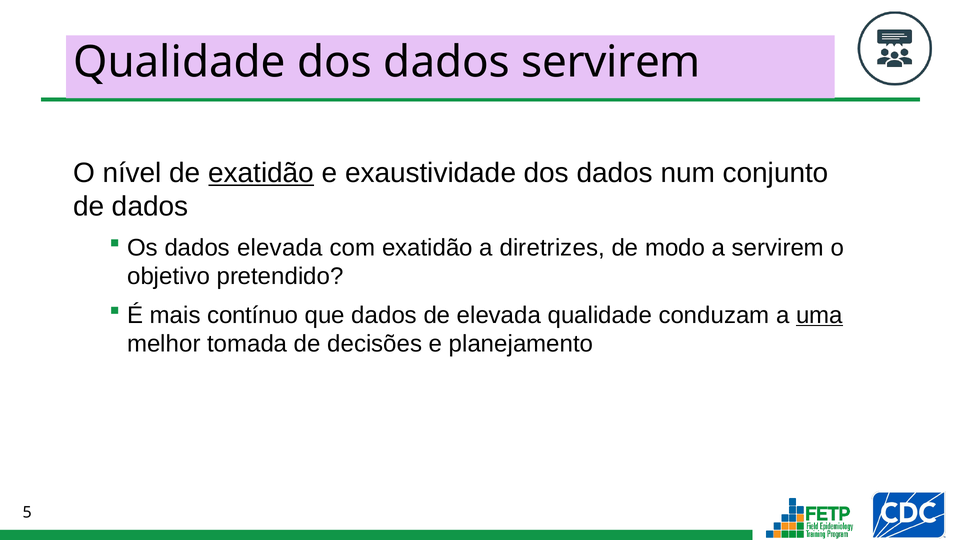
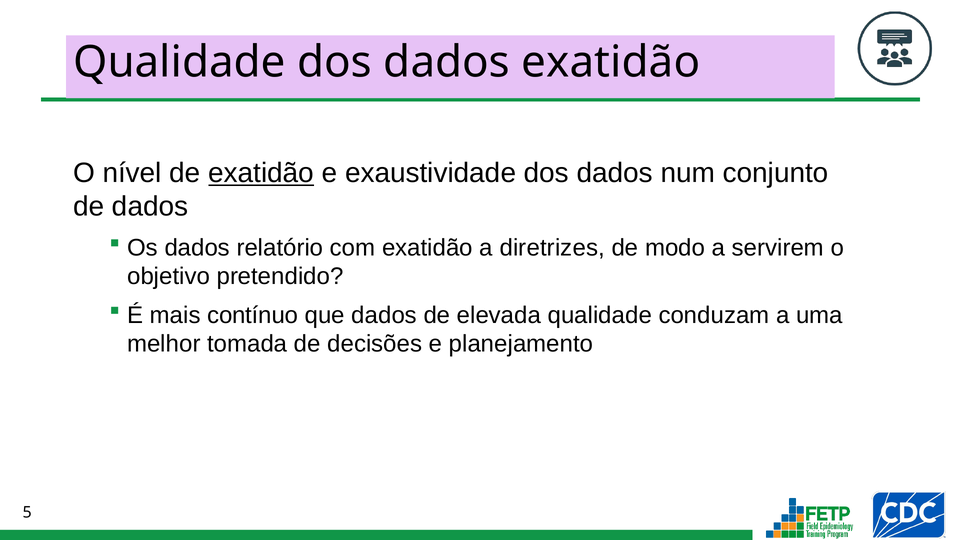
dados servirem: servirem -> exatidão
dados elevada: elevada -> relatório
uma underline: present -> none
